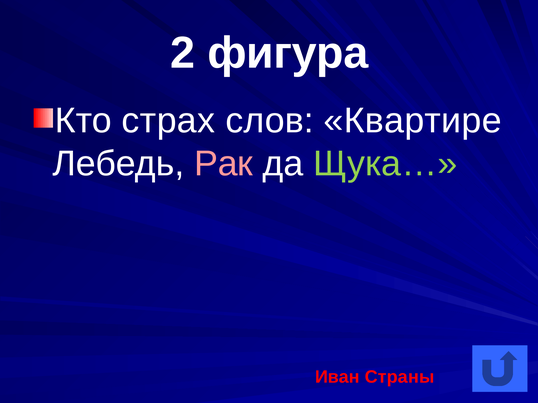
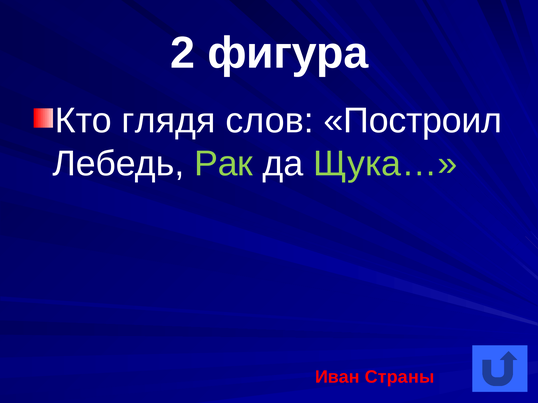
страх: страх -> глядя
Квартире: Квартире -> Построил
Рак colour: pink -> light green
